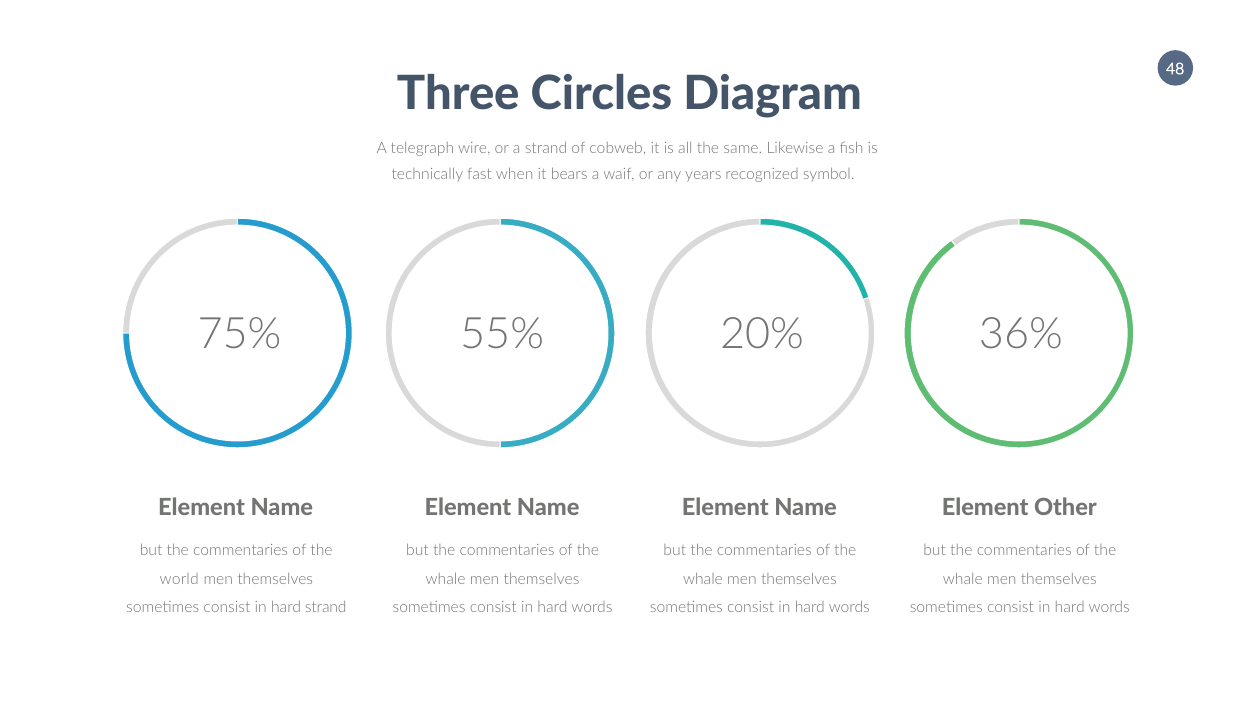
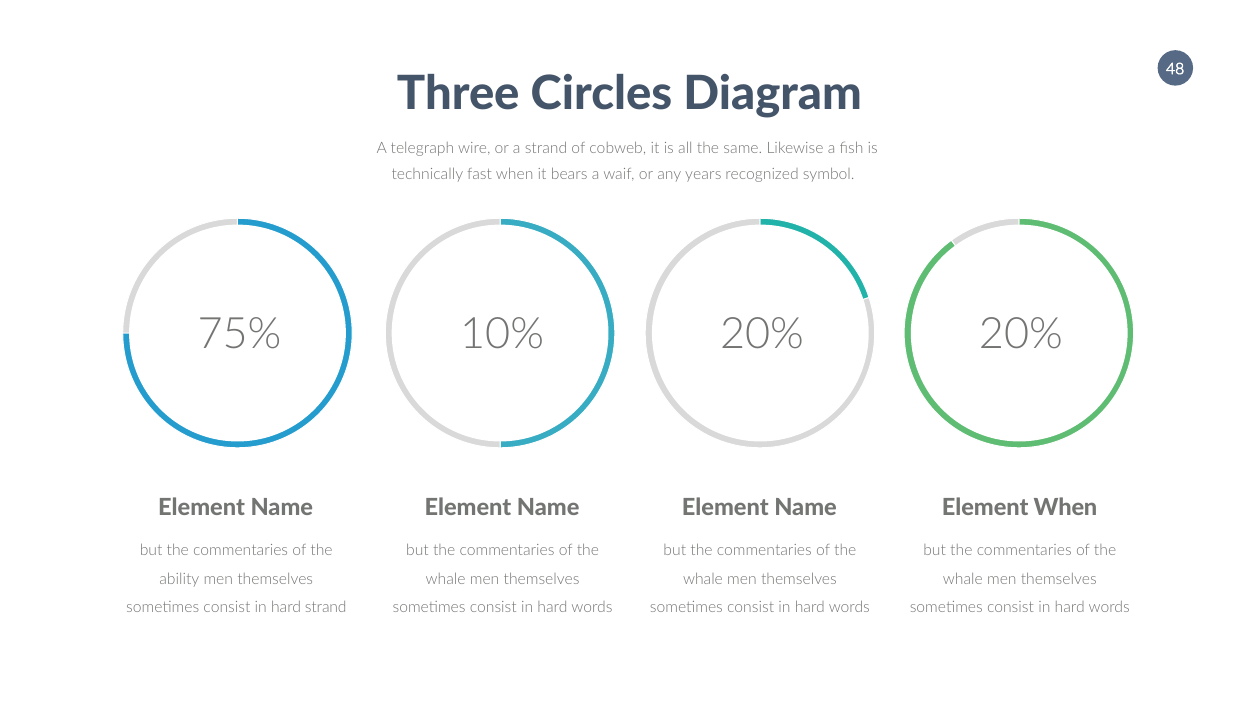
55%: 55% -> 10%
20% 36%: 36% -> 20%
Element Other: Other -> When
world: world -> ability
